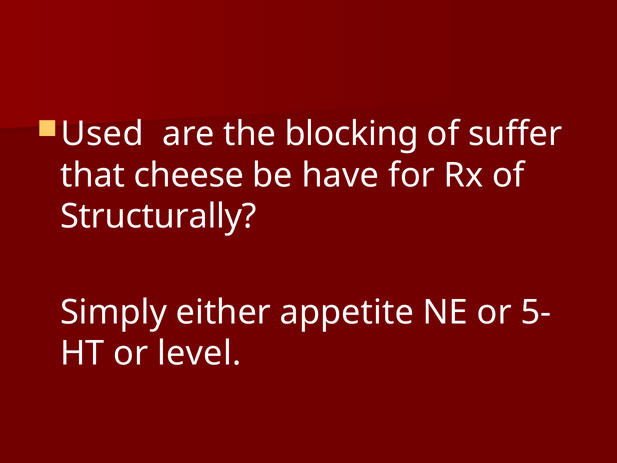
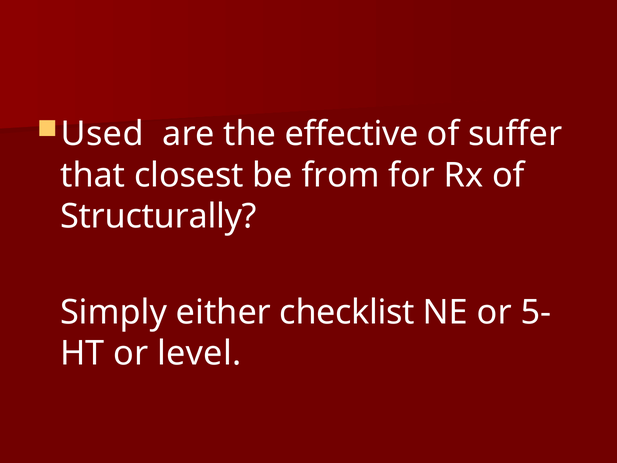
blocking: blocking -> effective
cheese: cheese -> closest
have: have -> from
appetite: appetite -> checklist
